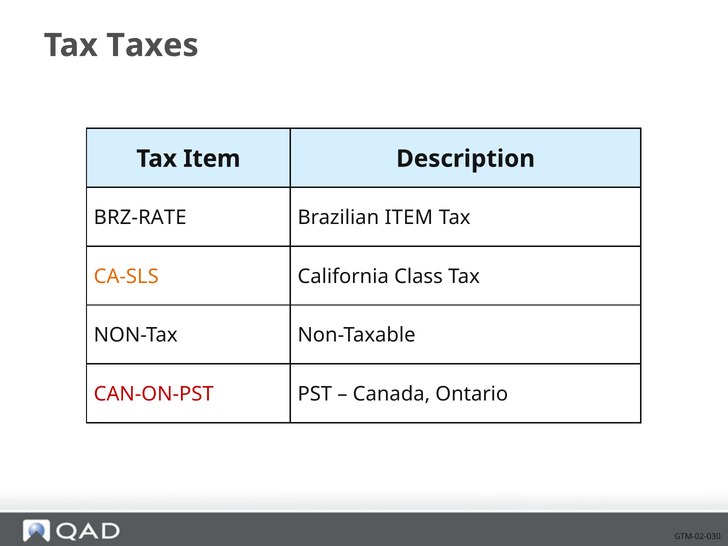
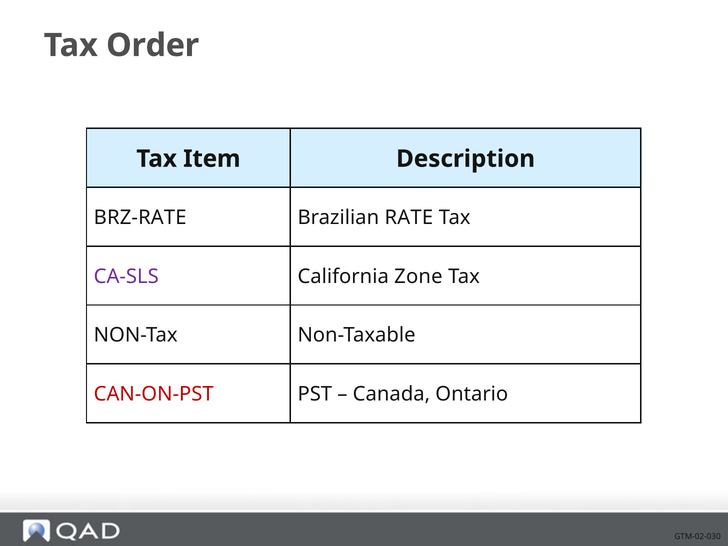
Taxes: Taxes -> Order
Brazilian ITEM: ITEM -> RATE
CA-SLS colour: orange -> purple
Class: Class -> Zone
